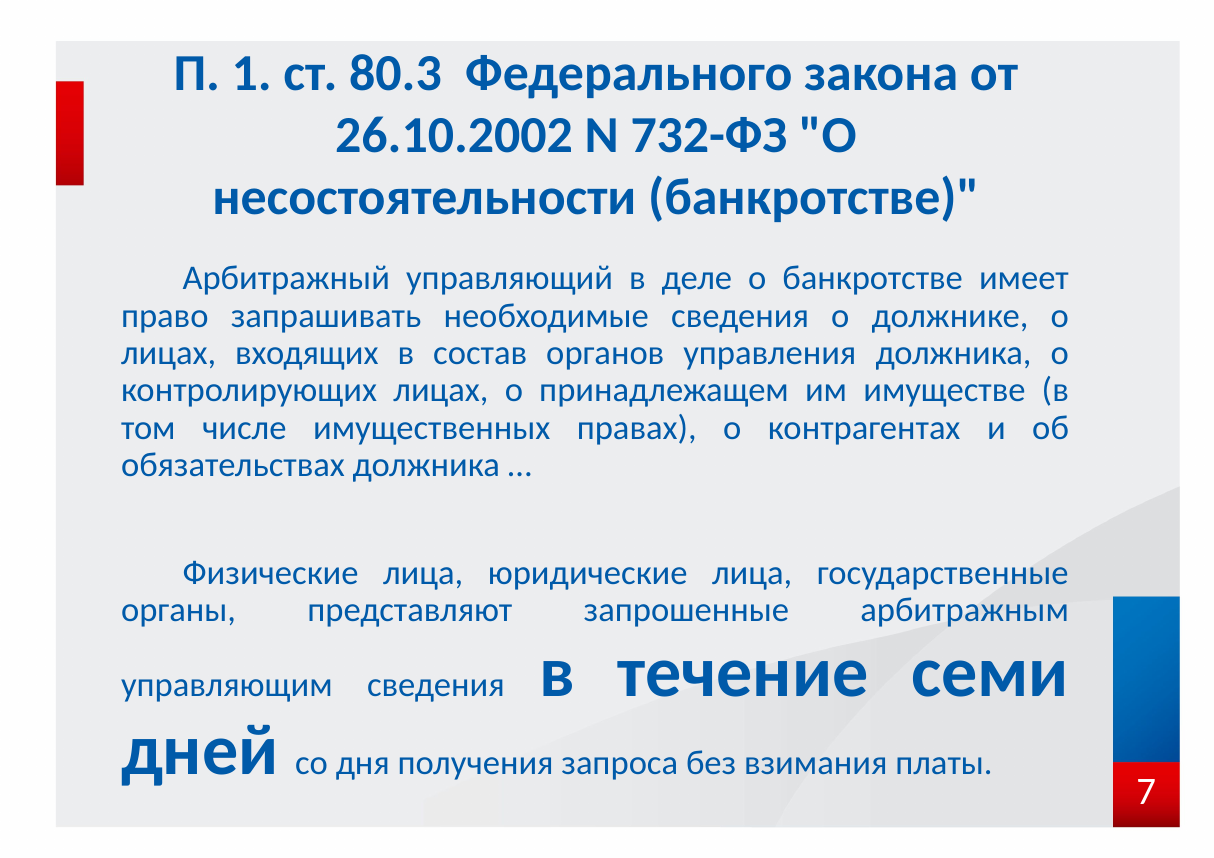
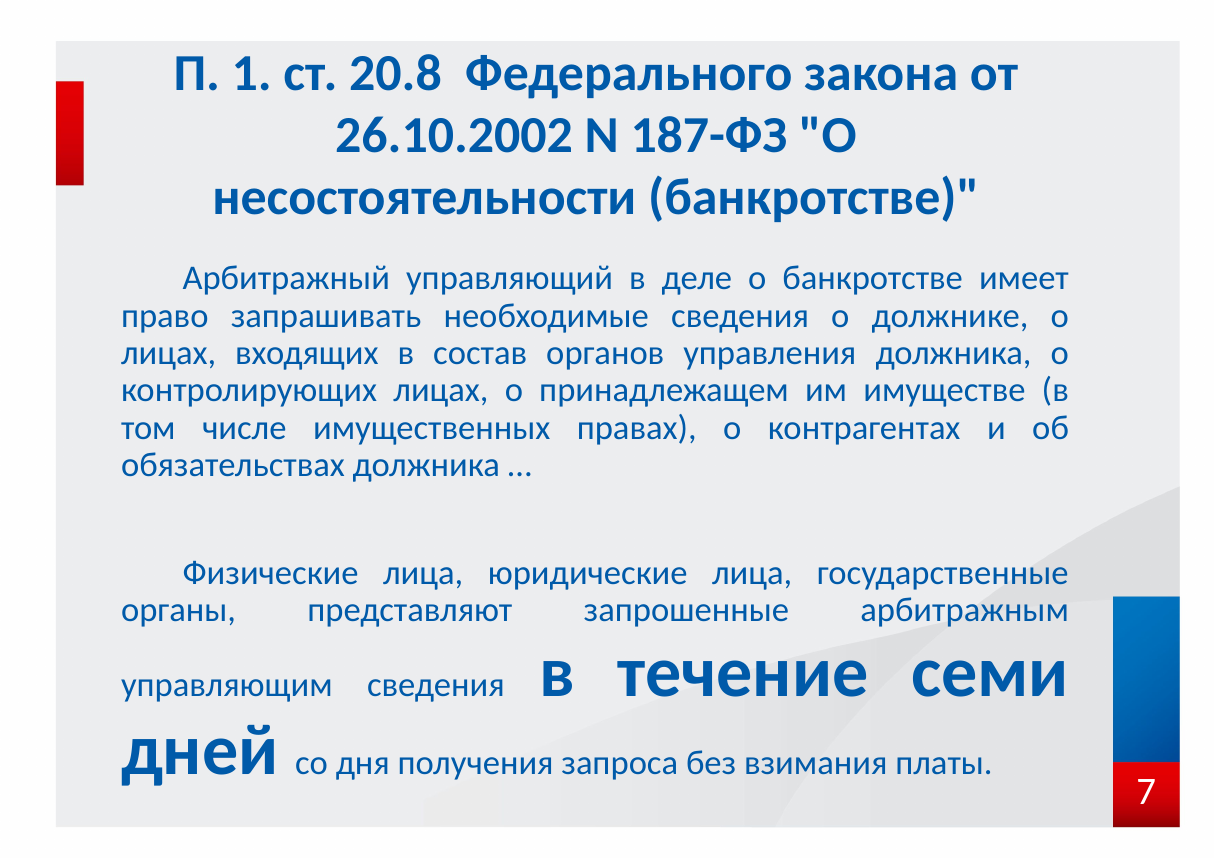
80.3: 80.3 -> 20.8
732-ФЗ: 732-ФЗ -> 187-ФЗ
